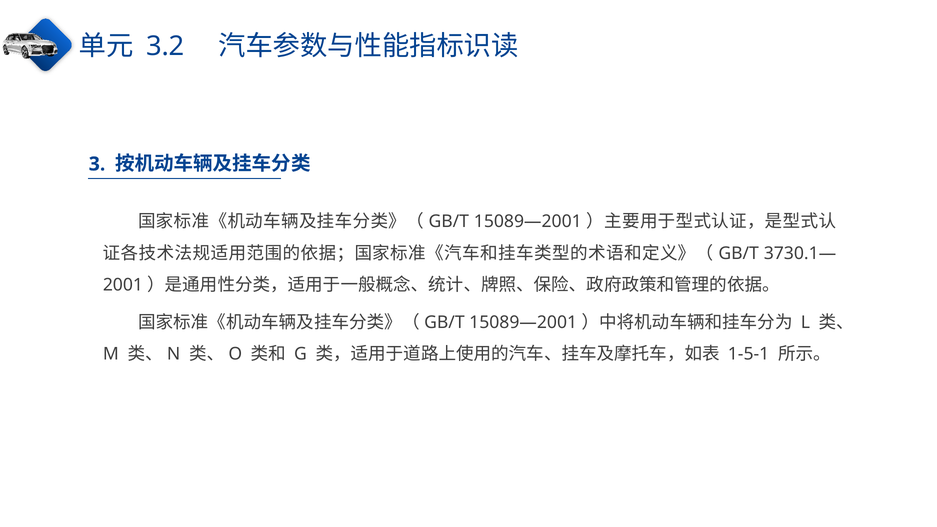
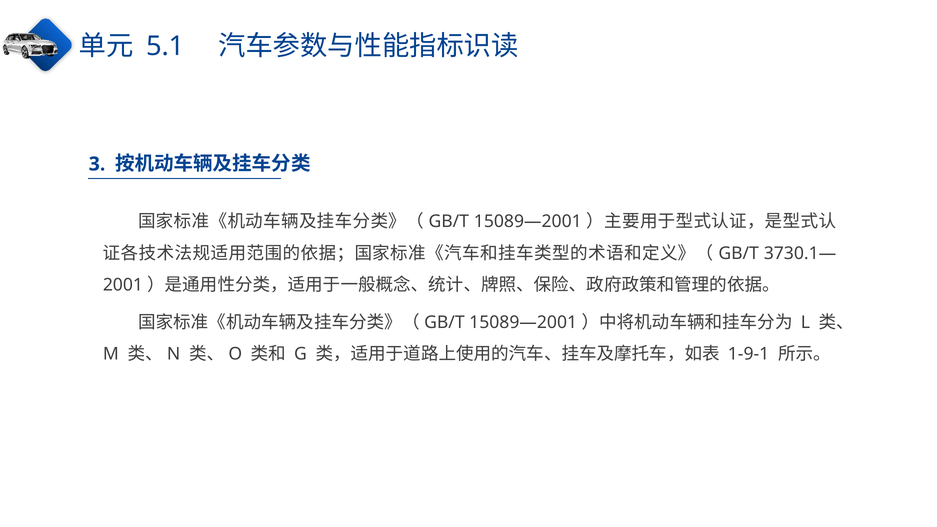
3.2: 3.2 -> 5.1
1-5-1: 1-5-1 -> 1-9-1
